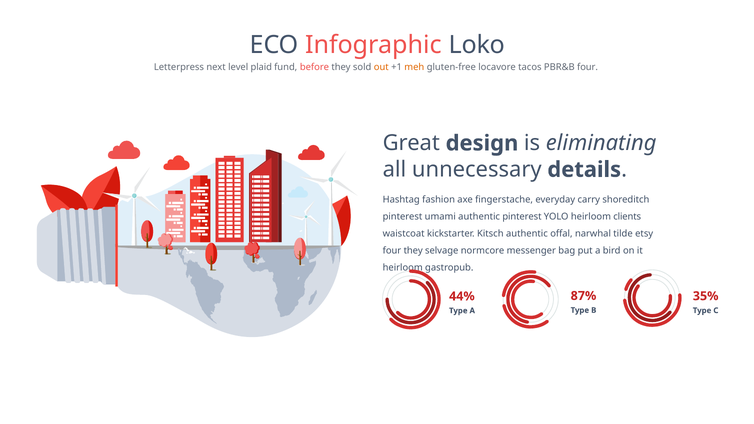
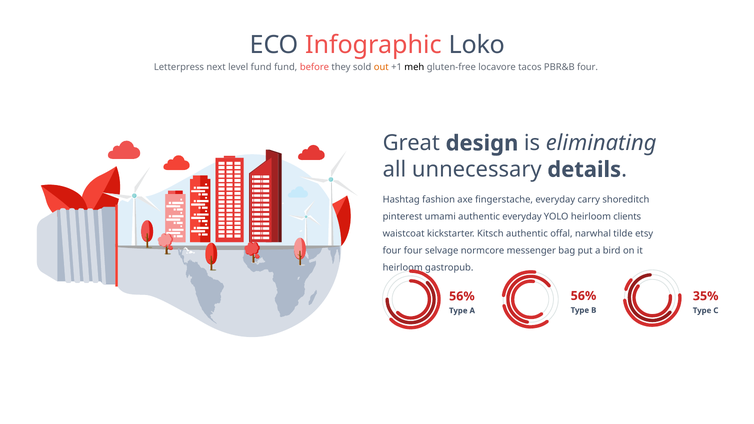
level plaid: plaid -> fund
meh colour: orange -> black
authentic pinterest: pinterest -> everyday
four they: they -> four
87% at (583, 296): 87% -> 56%
44% at (462, 296): 44% -> 56%
